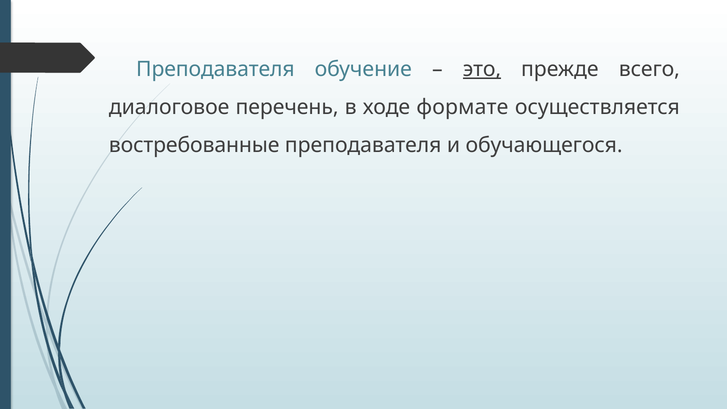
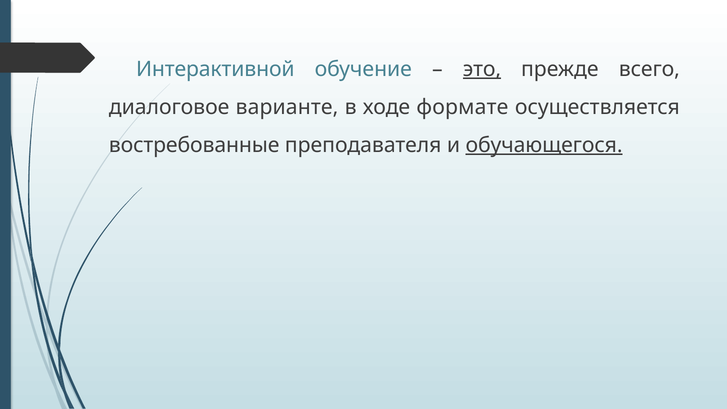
Преподавателя at (215, 69): Преподавателя -> Интерактивной
перечень: перечень -> варианте
обучающегося underline: none -> present
